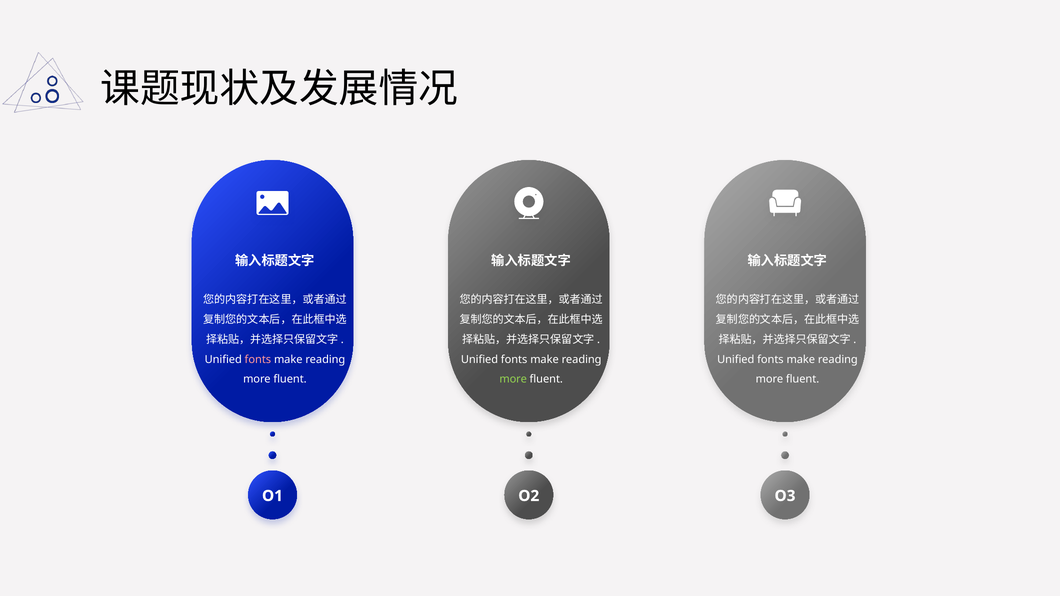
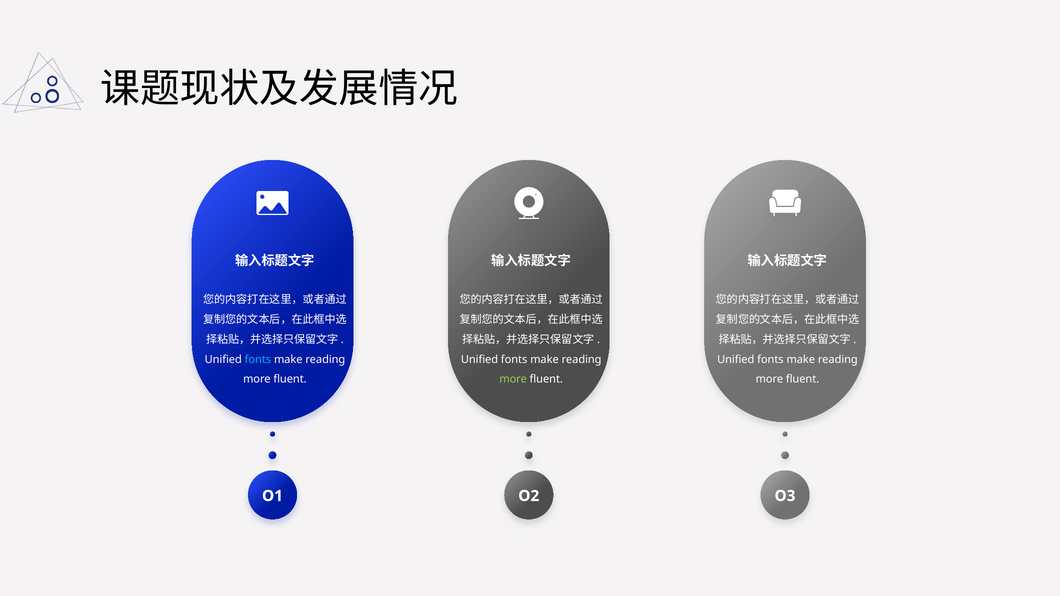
fonts at (258, 360) colour: pink -> light blue
